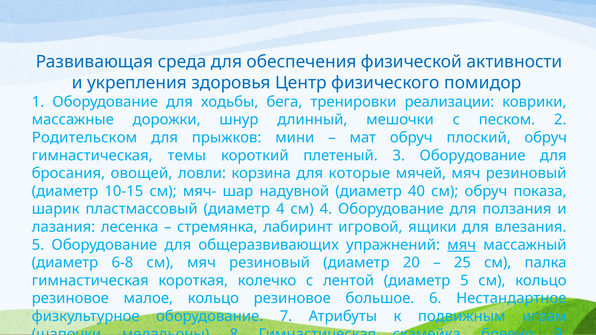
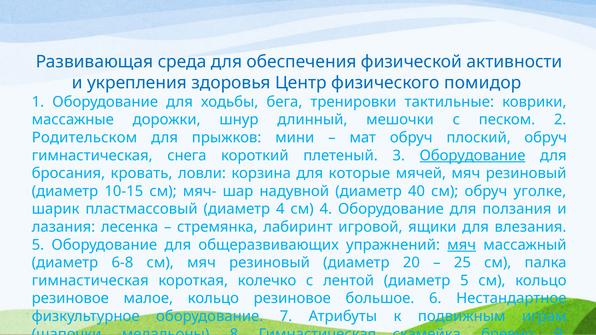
реализации: реализации -> тактильные
темы: темы -> снега
Оборудование at (472, 156) underline: none -> present
овощей: овощей -> кровать
показа: показа -> уголке
